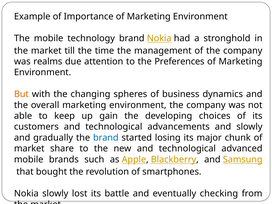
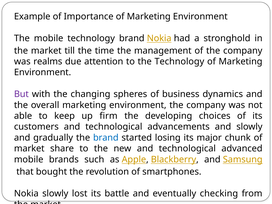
the Preferences: Preferences -> Technology
But colour: orange -> purple
gain: gain -> firm
